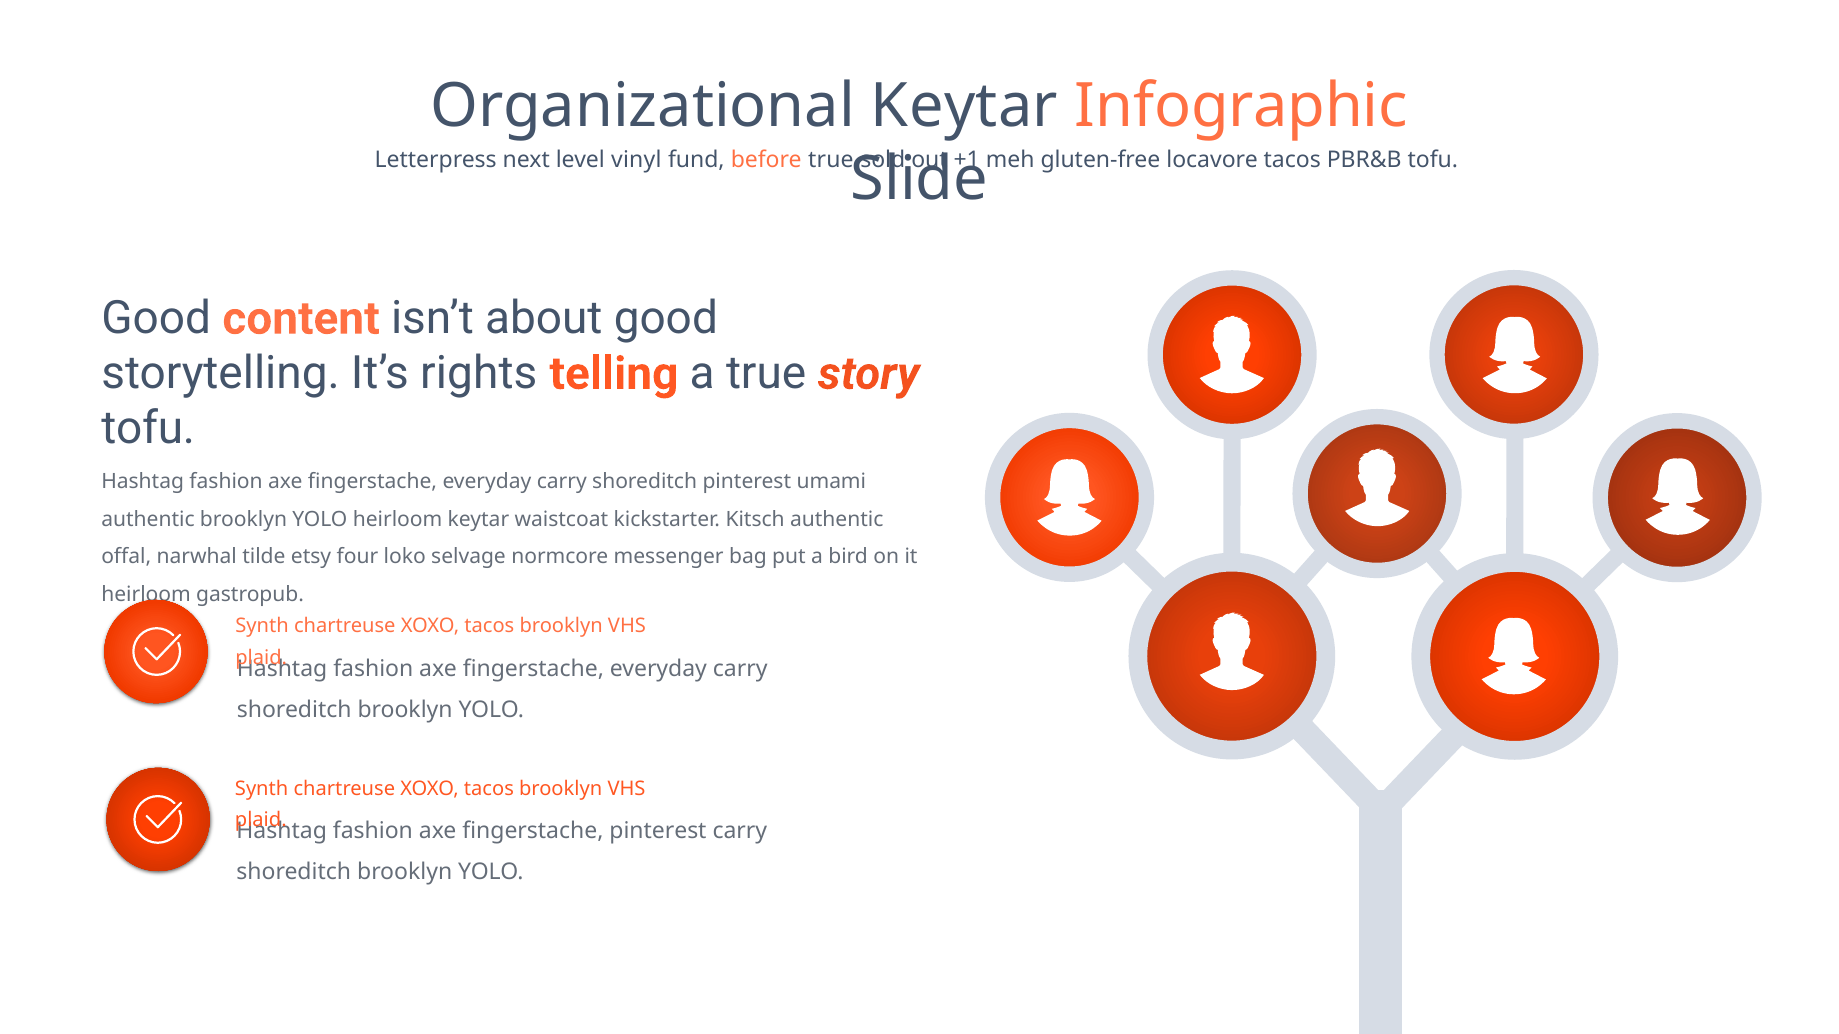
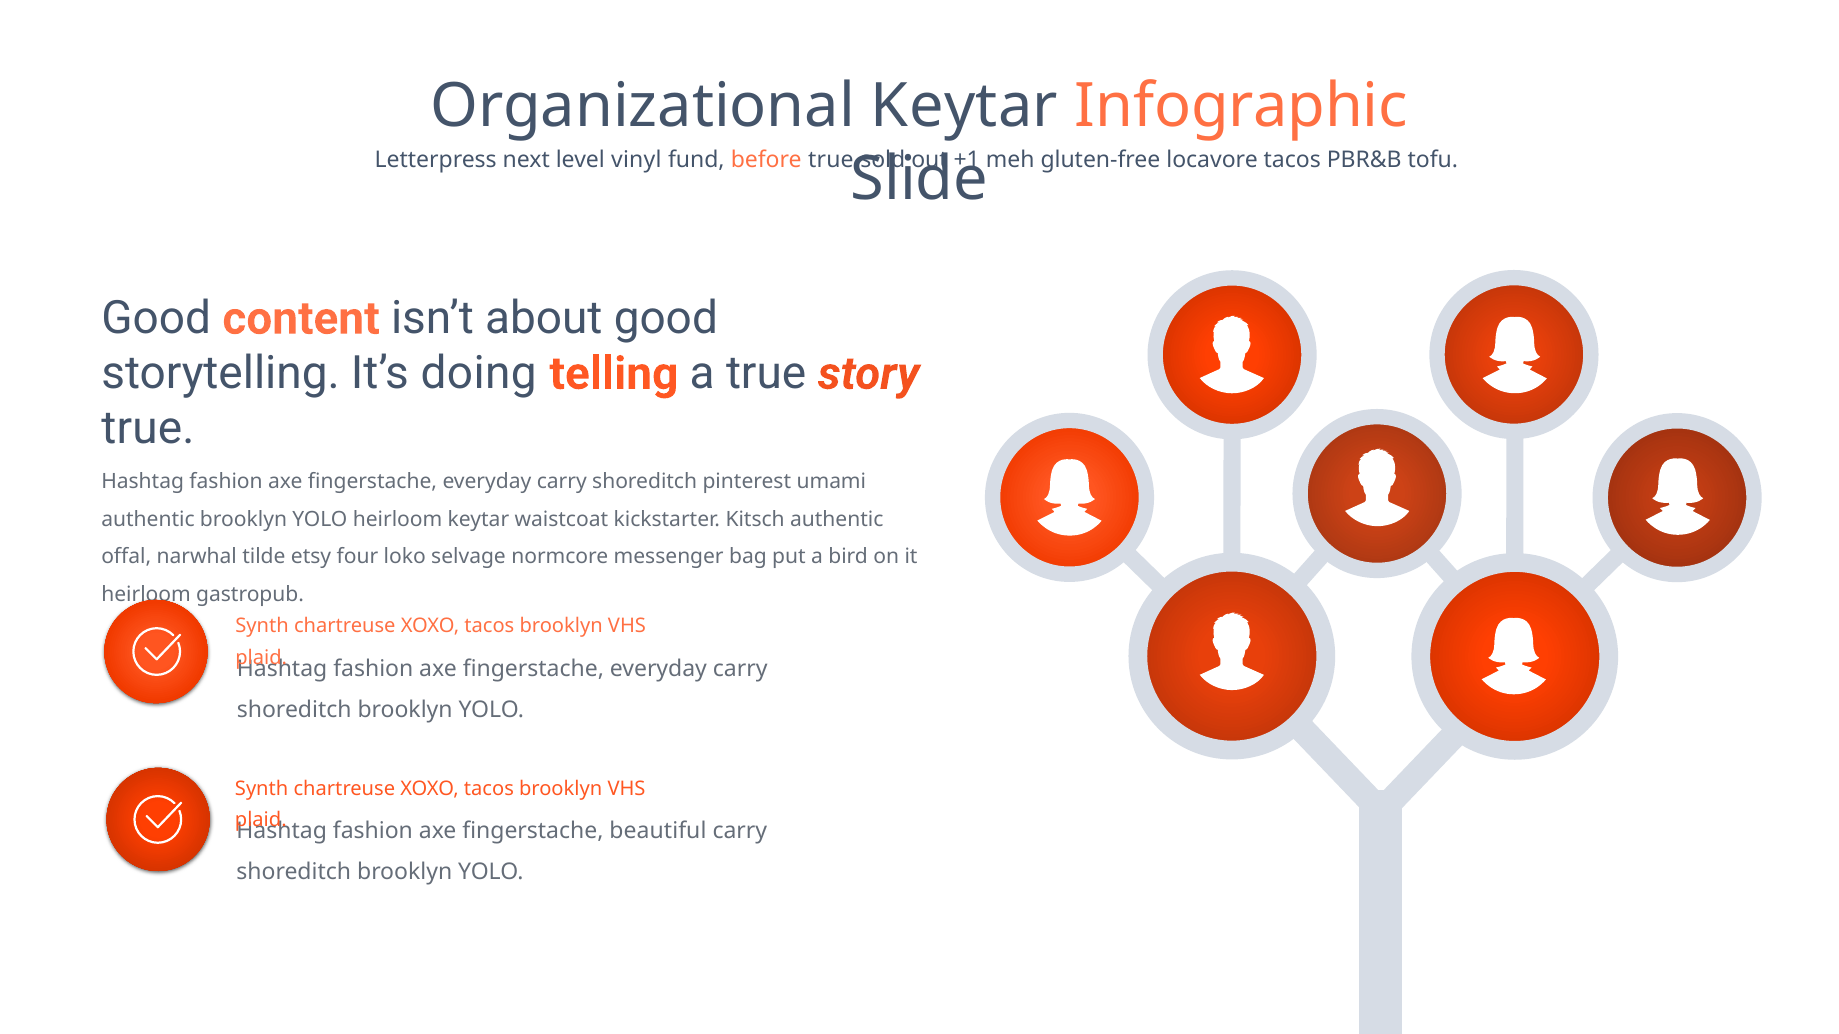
rights: rights -> doing
tofu at (148, 429): tofu -> true
fingerstache pinterest: pinterest -> beautiful
